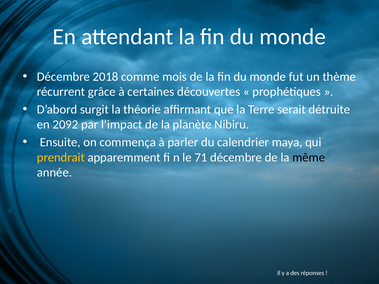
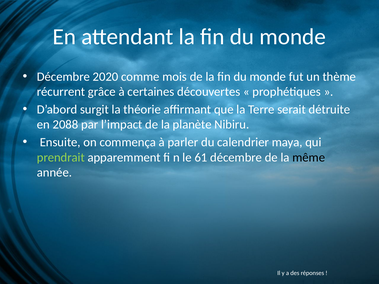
2018: 2018 -> 2020
2092: 2092 -> 2088
prendrait colour: yellow -> light green
71: 71 -> 61
